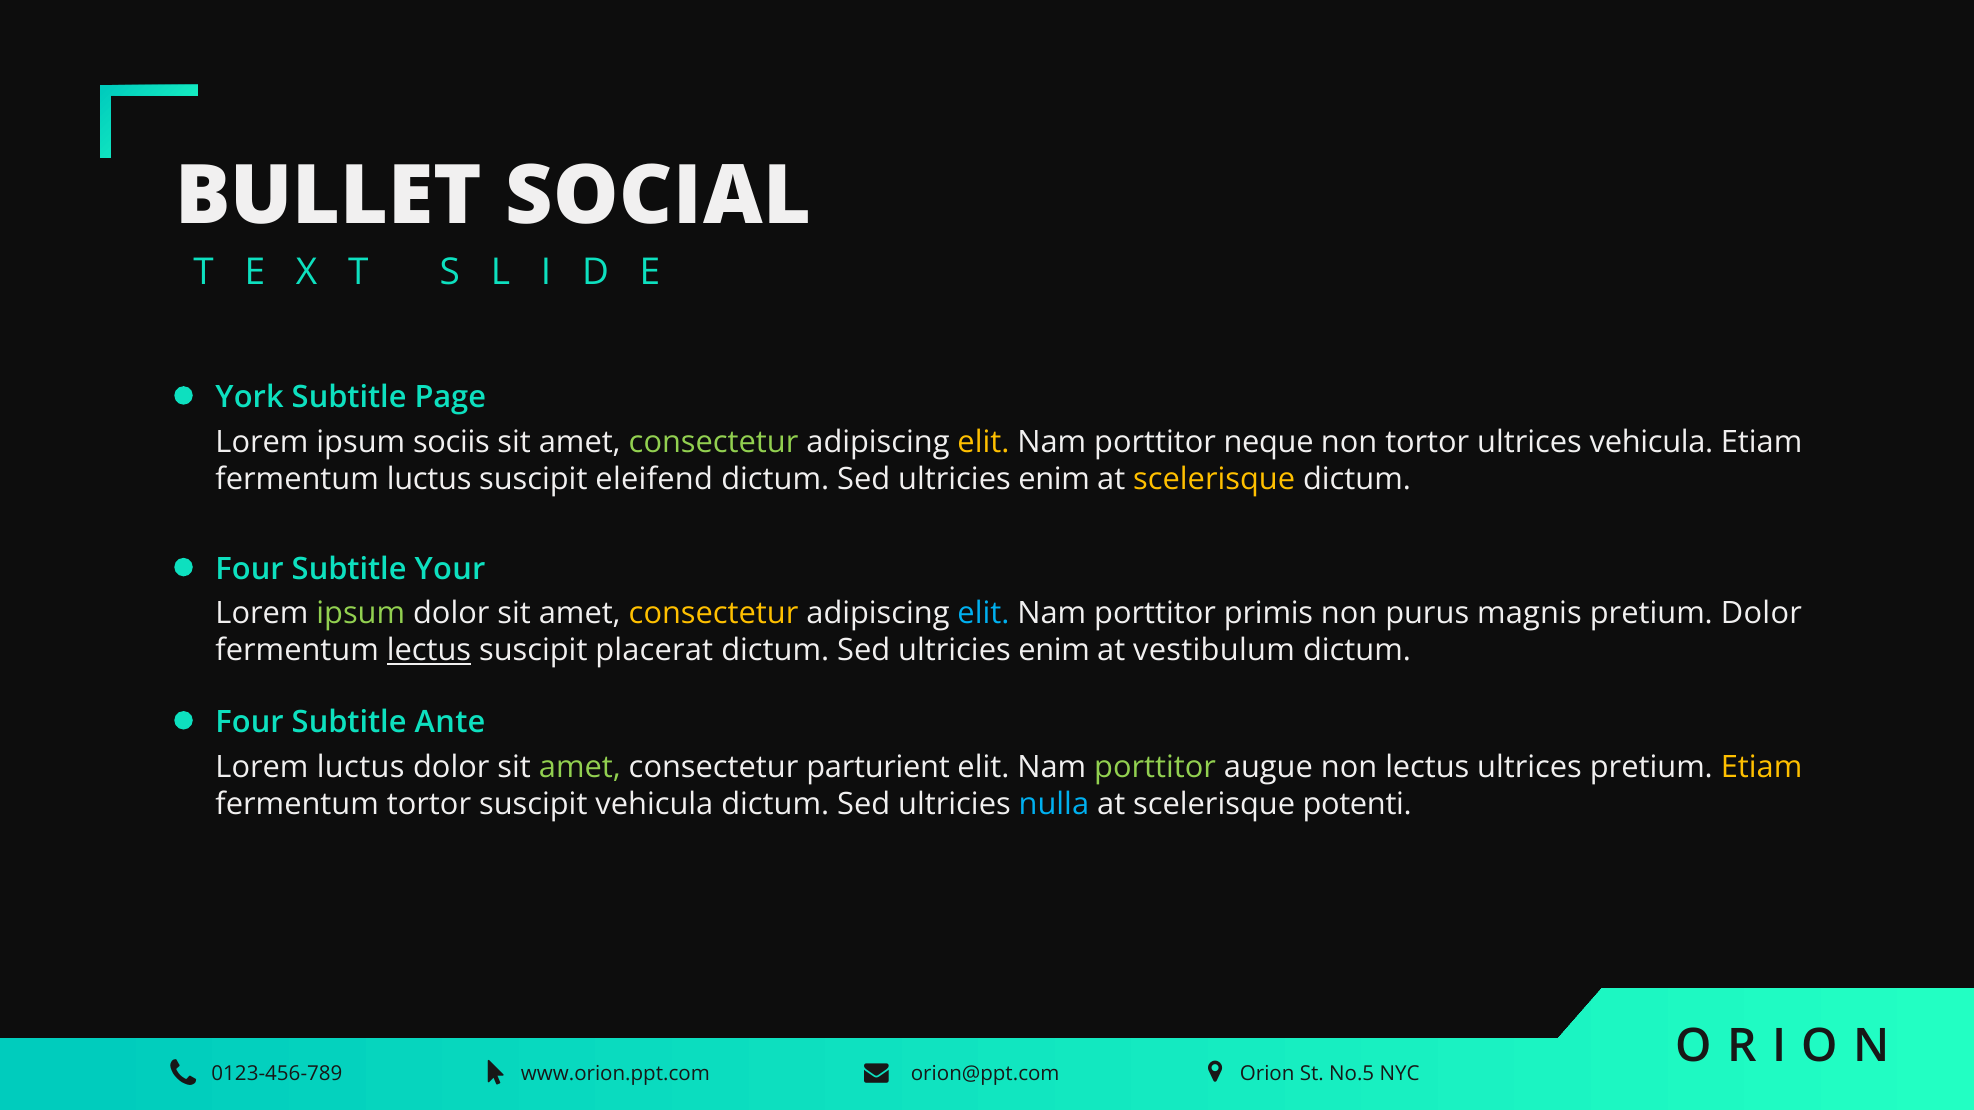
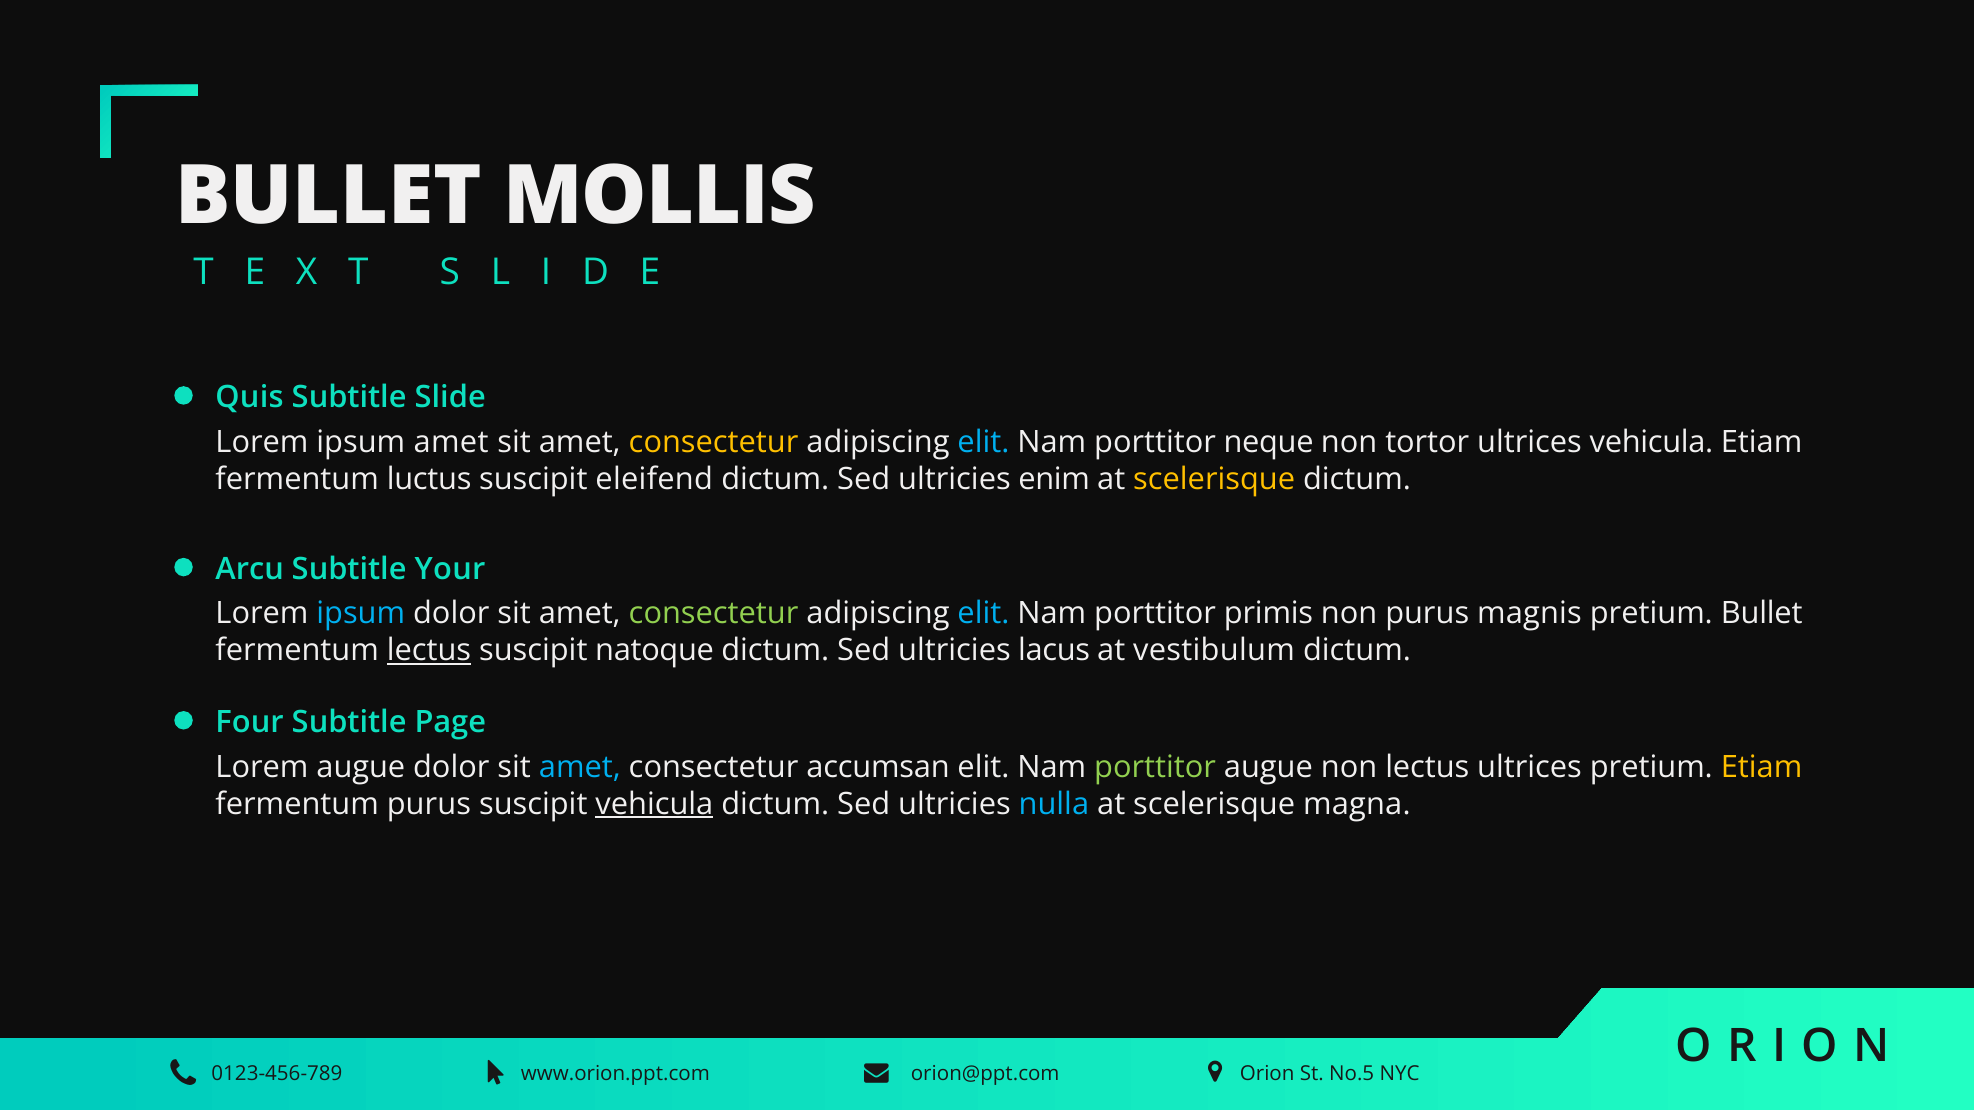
SOCIAL: SOCIAL -> MOLLIS
York: York -> Quis
Page: Page -> Slide
ipsum sociis: sociis -> amet
consectetur at (714, 442) colour: light green -> yellow
elit at (983, 442) colour: yellow -> light blue
Four at (250, 569): Four -> Arcu
ipsum at (361, 614) colour: light green -> light blue
consectetur at (714, 614) colour: yellow -> light green
pretium Dolor: Dolor -> Bullet
placerat: placerat -> natoque
enim at (1054, 651): enim -> lacus
Ante: Ante -> Page
Lorem luctus: luctus -> augue
amet at (580, 767) colour: light green -> light blue
parturient: parturient -> accumsan
fermentum tortor: tortor -> purus
vehicula at (654, 804) underline: none -> present
potenti: potenti -> magna
